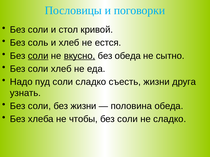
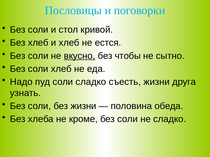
Без соль: соль -> хлеб
соли at (38, 56) underline: present -> none
без обеда: обеда -> чтобы
чтобы: чтобы -> кроме
